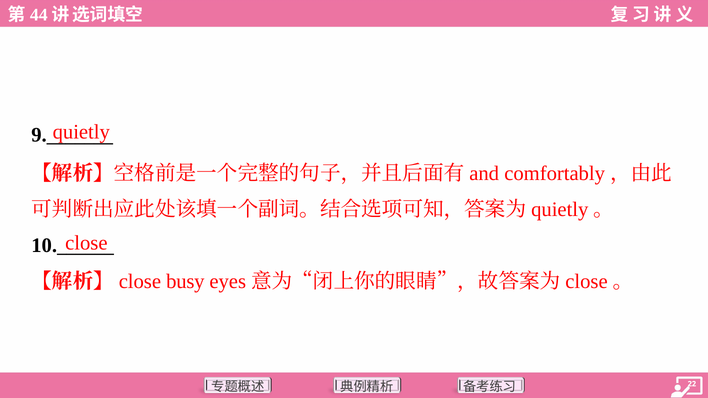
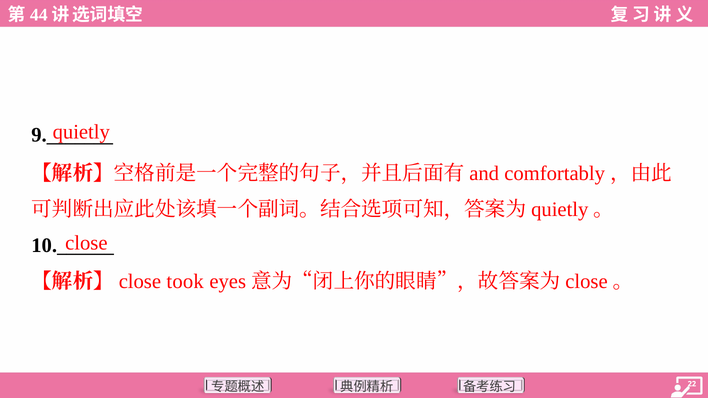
busy: busy -> took
